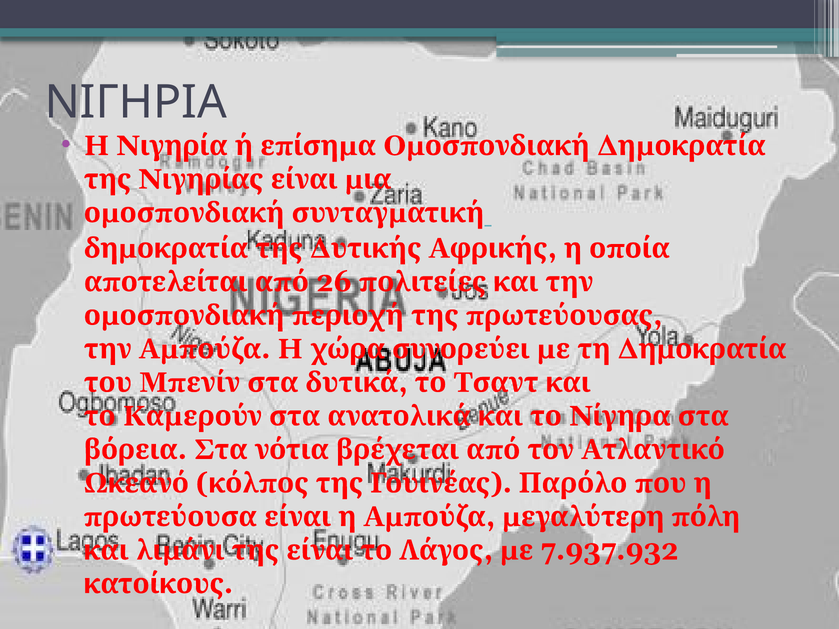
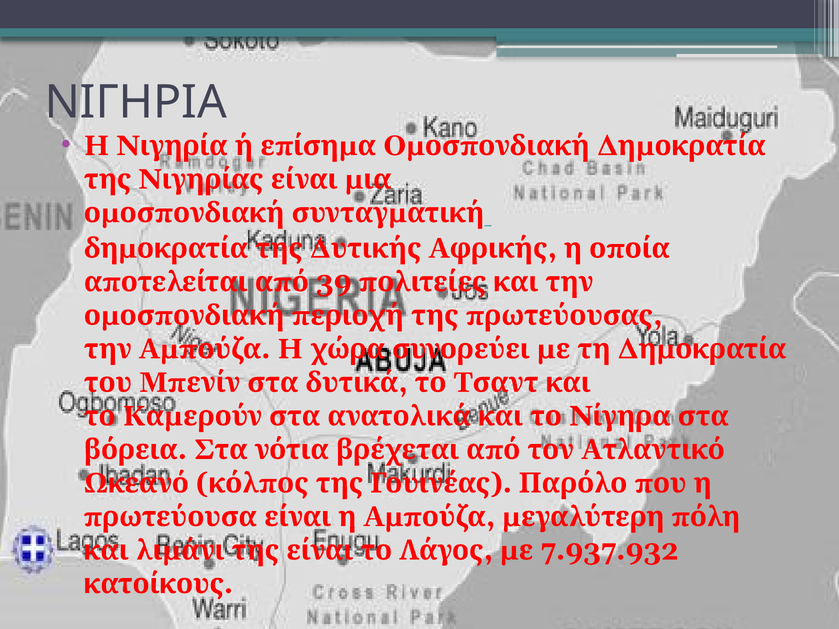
26: 26 -> 39
